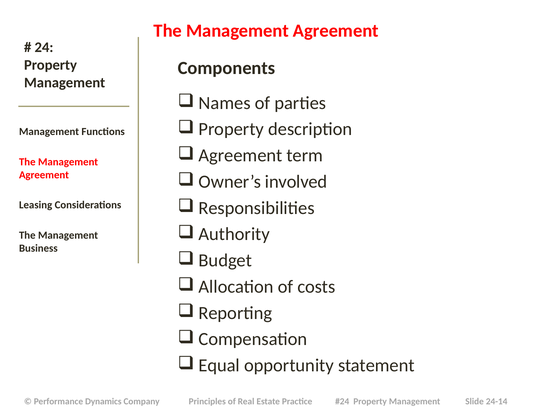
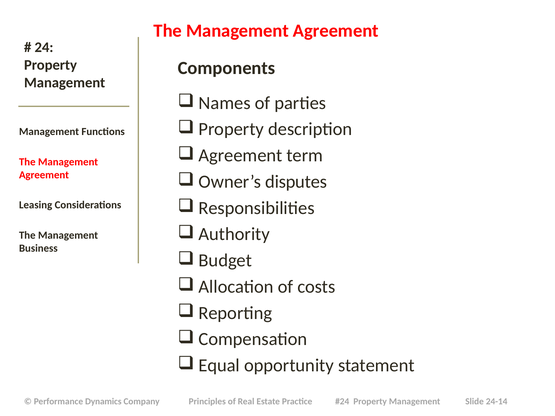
involved: involved -> disputes
